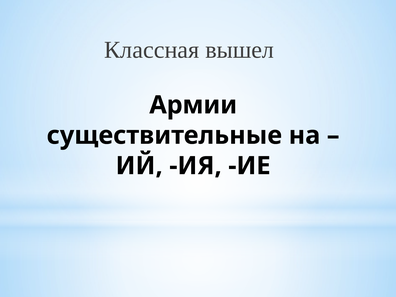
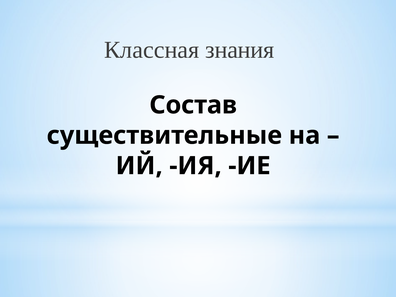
вышел: вышел -> знания
Армии: Армии -> Состав
